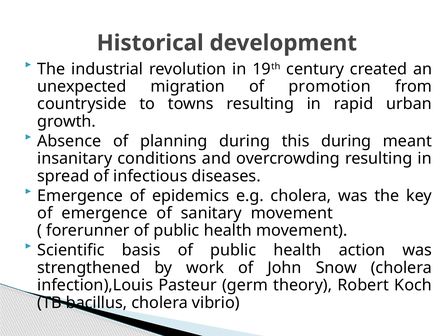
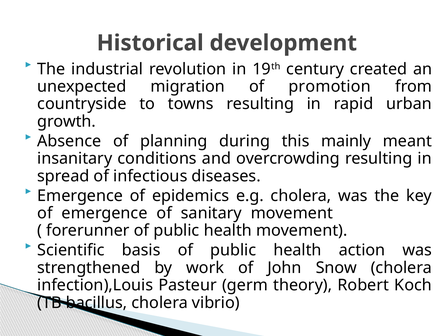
this during: during -> mainly
